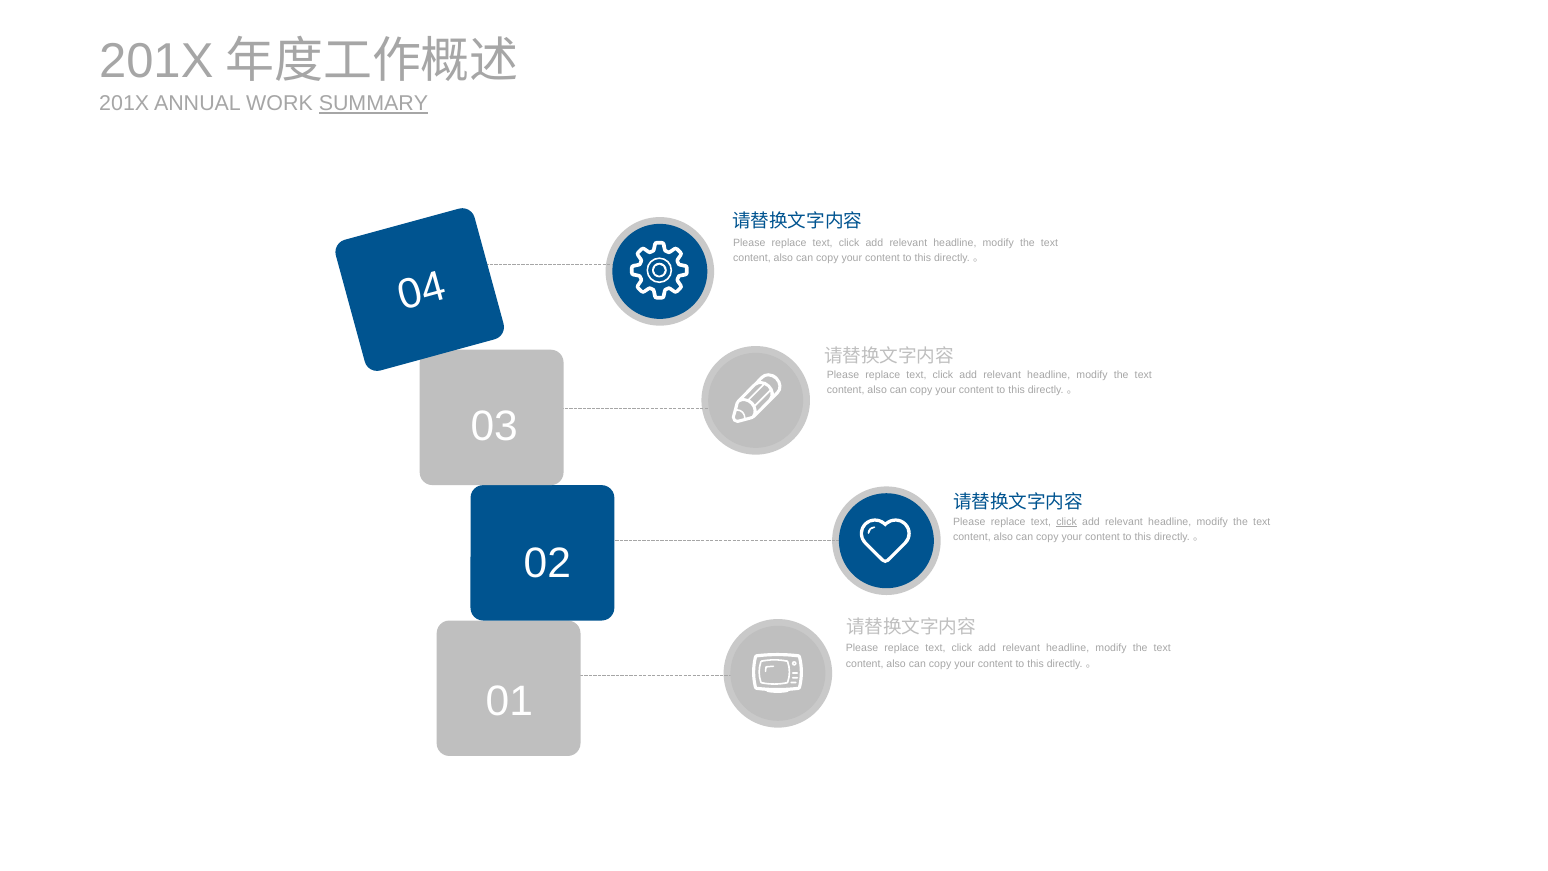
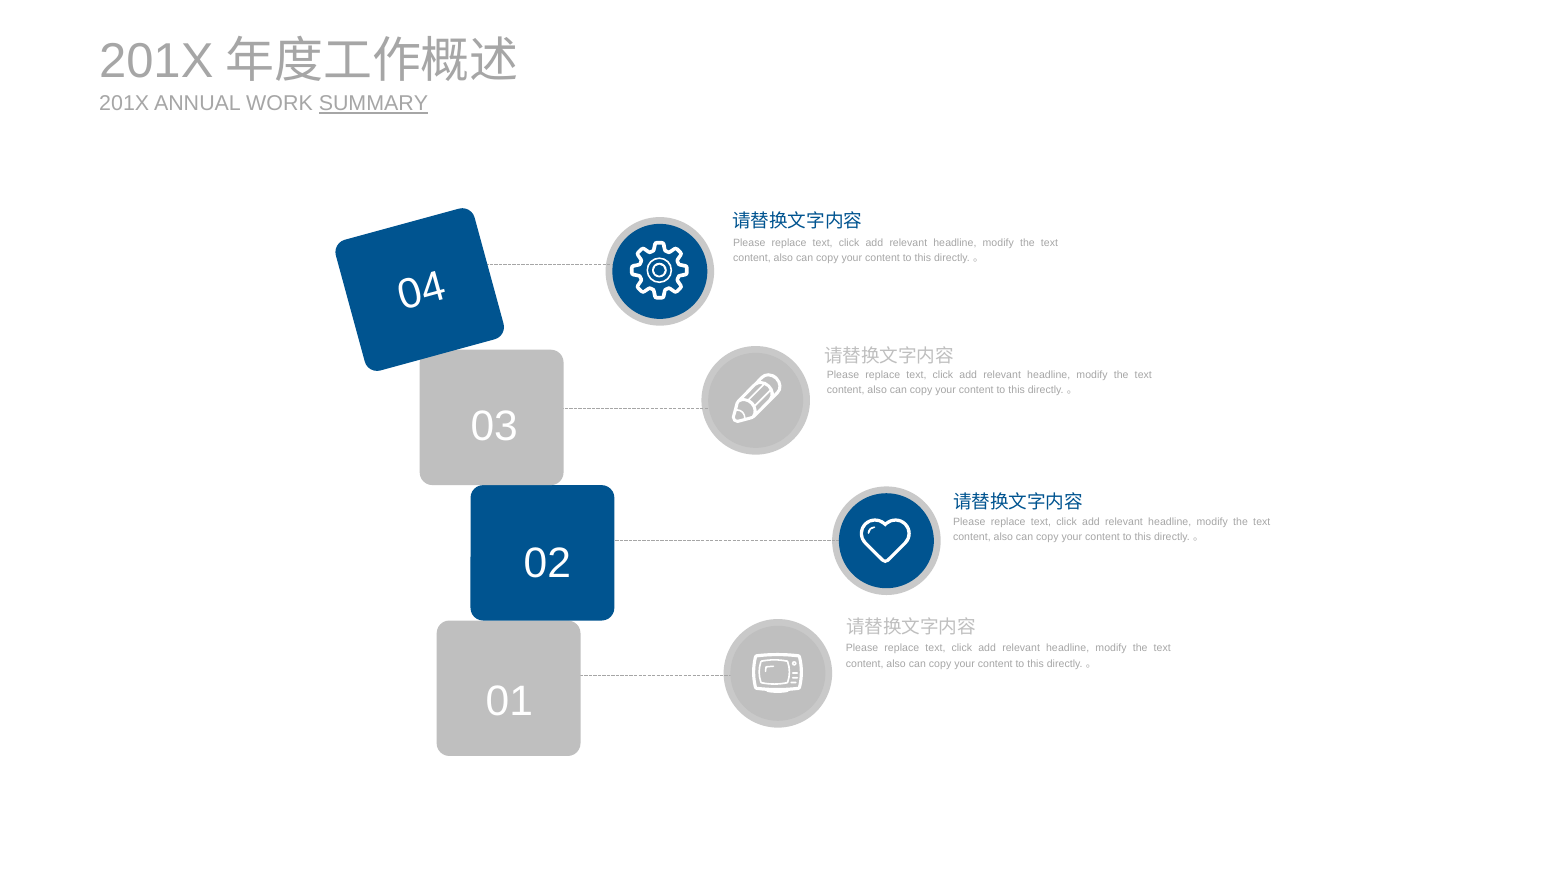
click at (1067, 522) underline: present -> none
